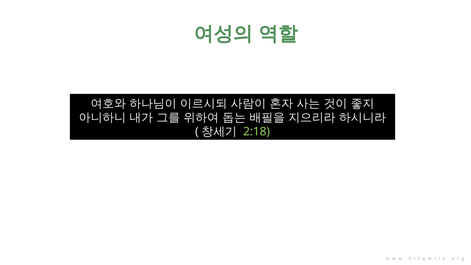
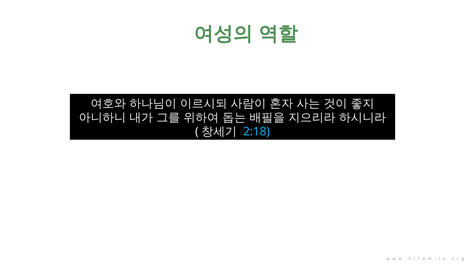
2:18 colour: light green -> light blue
